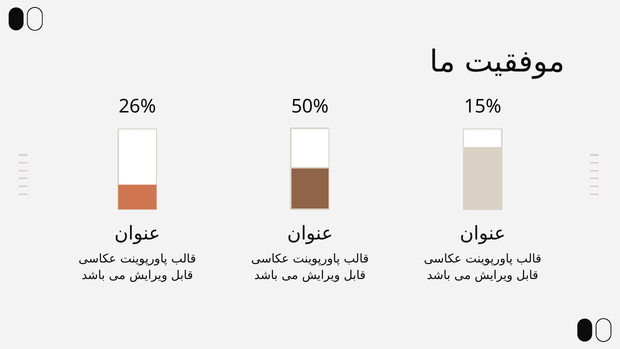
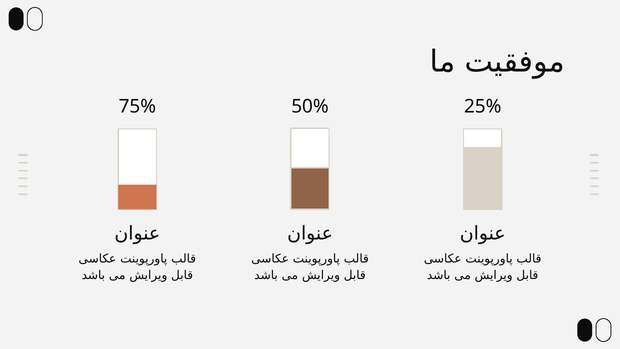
26%: 26% -> 75%
15%: 15% -> 25%
